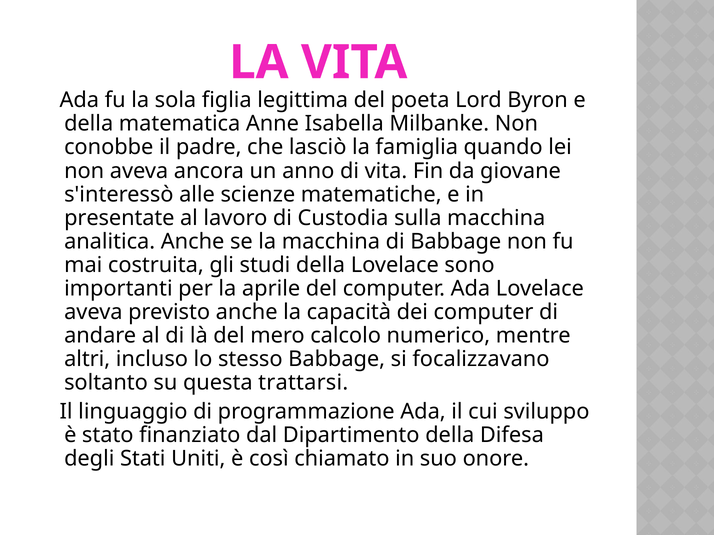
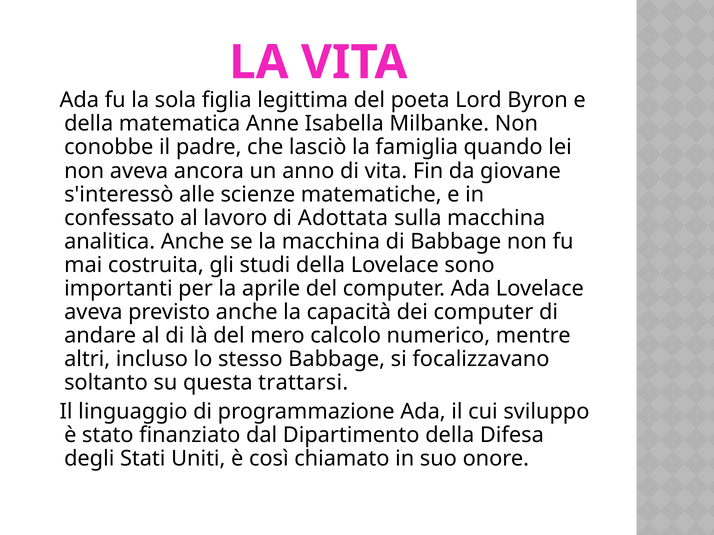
presentate: presentate -> confessato
Custodia: Custodia -> Adottata
